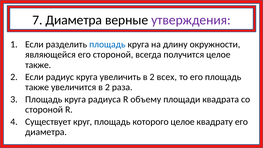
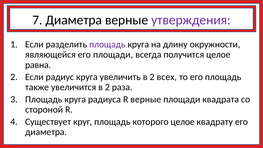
площадь at (107, 44) colour: blue -> purple
его стороной: стороной -> площади
также at (38, 65): также -> равна
R объему: объему -> верные
